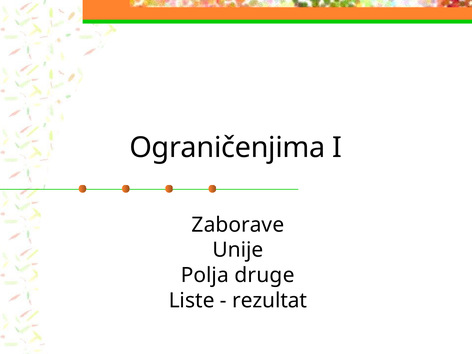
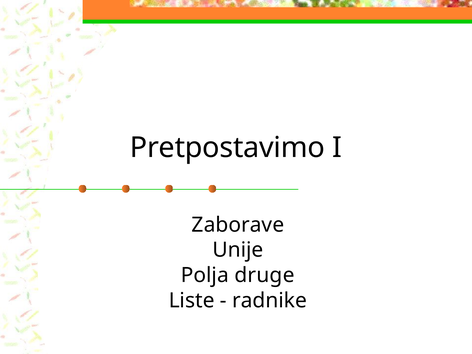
Ograničenjima: Ograničenjima -> Pretpostavimo
rezultat: rezultat -> radnike
